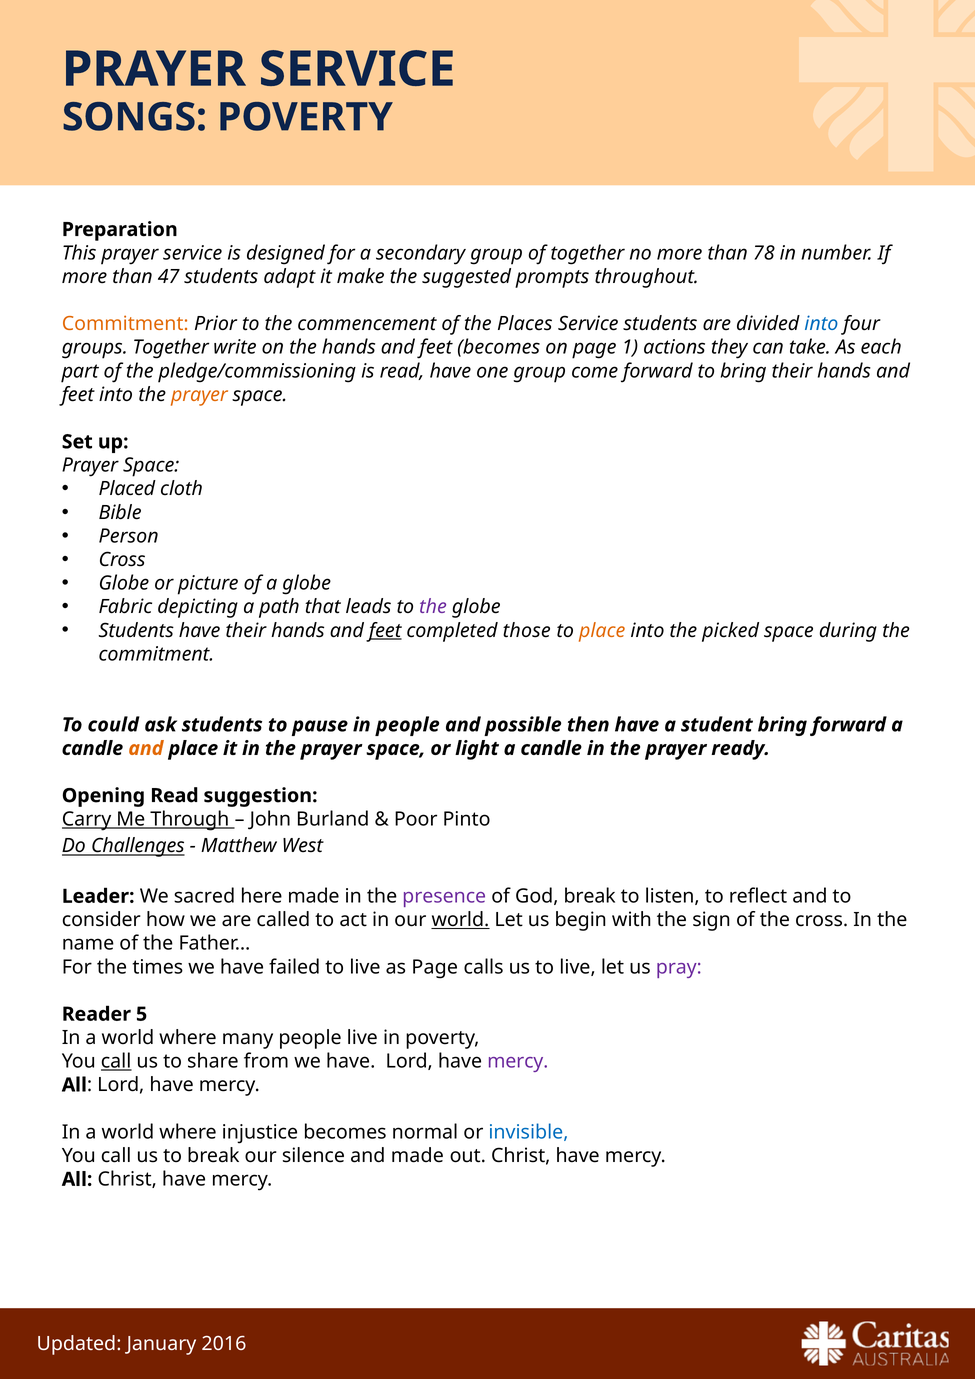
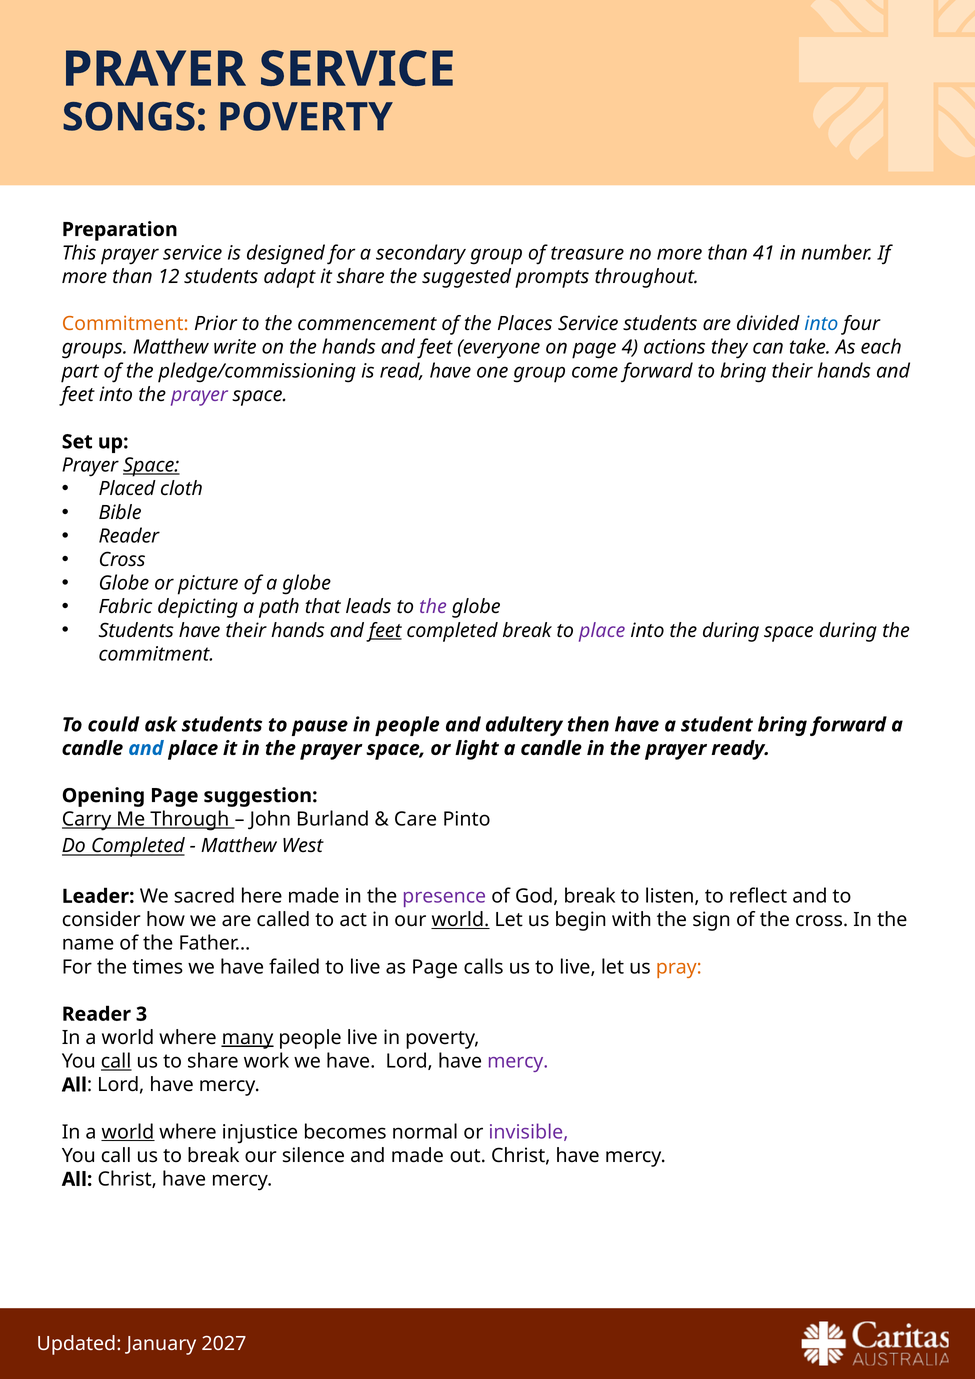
of together: together -> treasure
78: 78 -> 41
47: 47 -> 12
it make: make -> share
groups Together: Together -> Matthew
feet becomes: becomes -> everyone
1: 1 -> 4
prayer at (199, 395) colour: orange -> purple
Space at (151, 465) underline: none -> present
Person at (129, 536): Person -> Reader
completed those: those -> break
place at (602, 631) colour: orange -> purple
the picked: picked -> during
possible: possible -> adultery
and at (146, 748) colour: orange -> blue
Opening Read: Read -> Page
Poor: Poor -> Care
Do Challenges: Challenges -> Completed
pray colour: purple -> orange
5: 5 -> 3
many underline: none -> present
from: from -> work
world at (128, 1132) underline: none -> present
invisible colour: blue -> purple
2016: 2016 -> 2027
